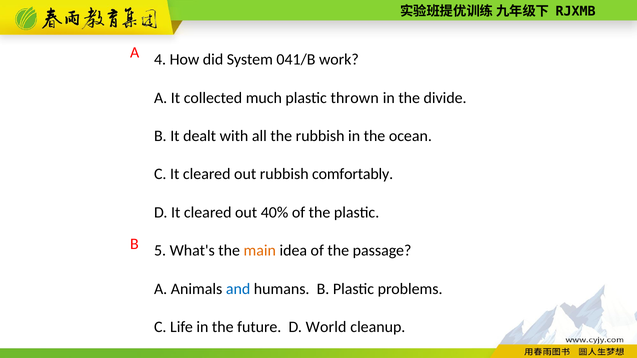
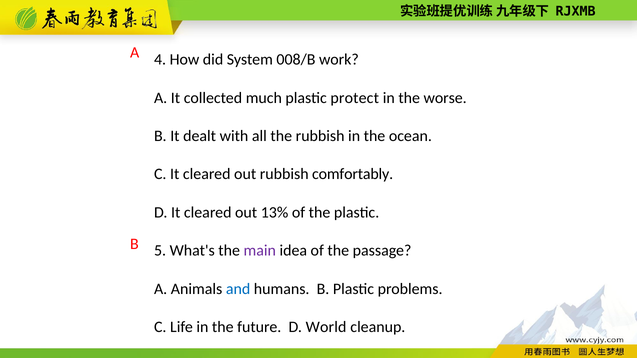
041/B: 041/B -> 008/B
thrown: thrown -> protect
divide: divide -> worse
40%: 40% -> 13%
main colour: orange -> purple
